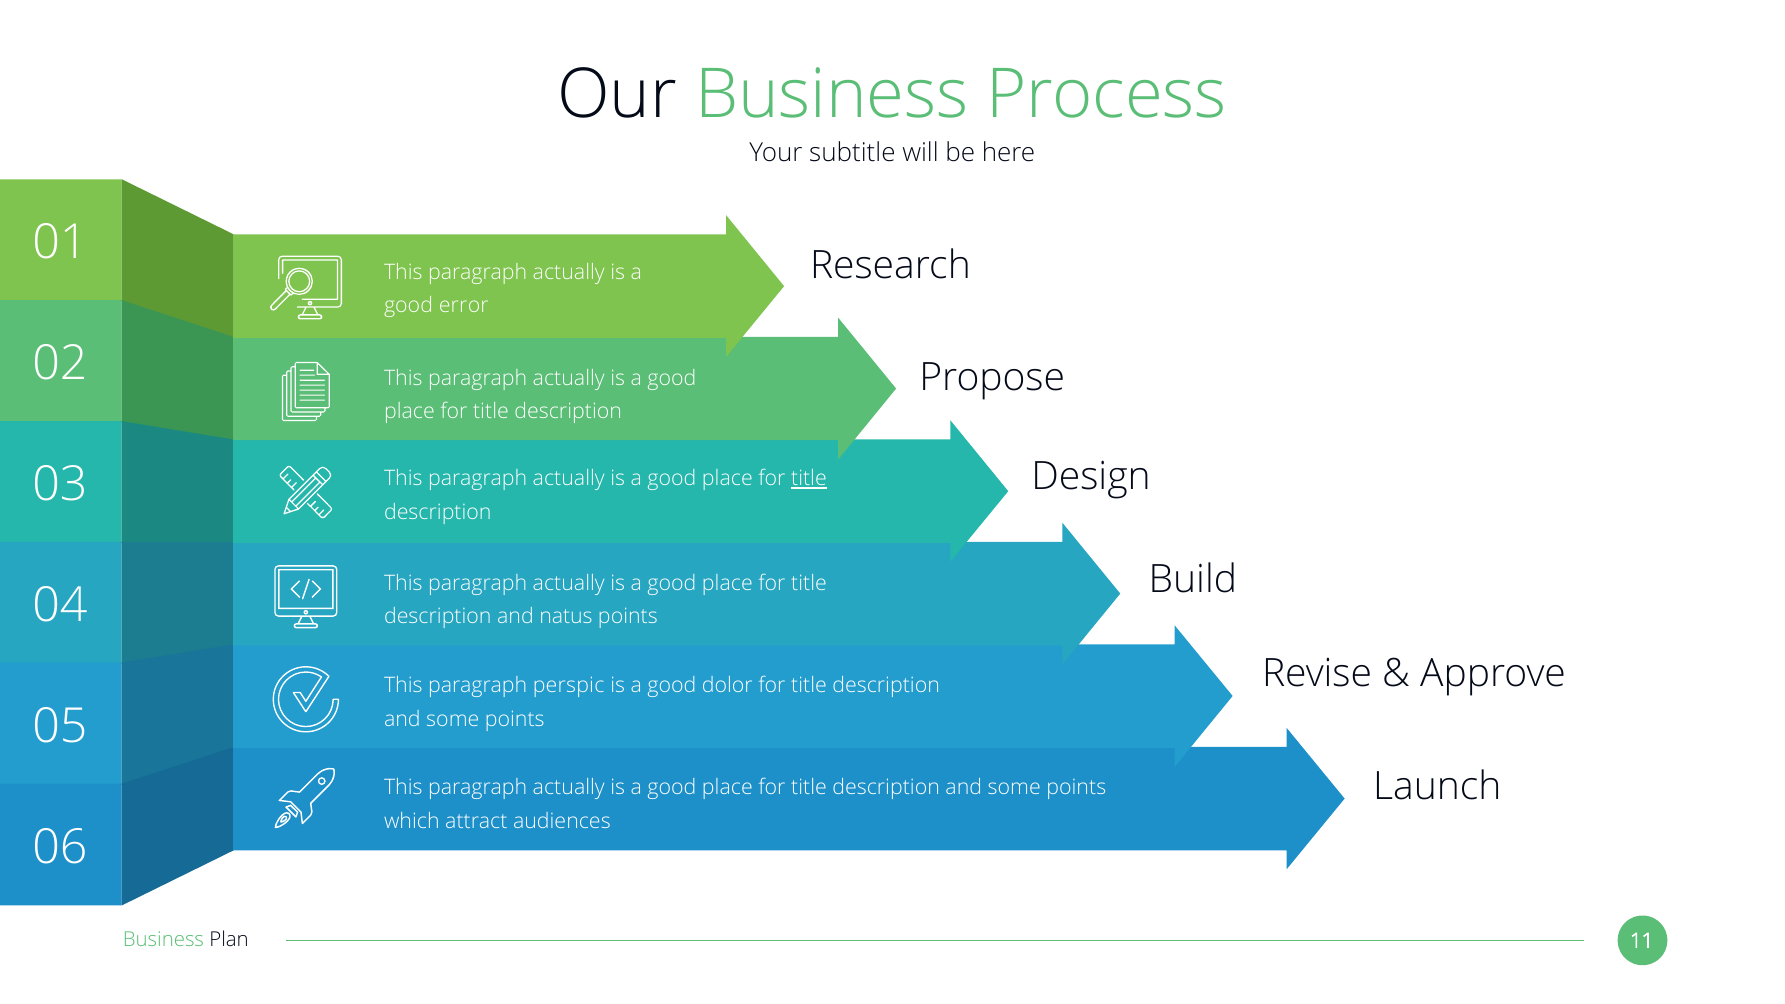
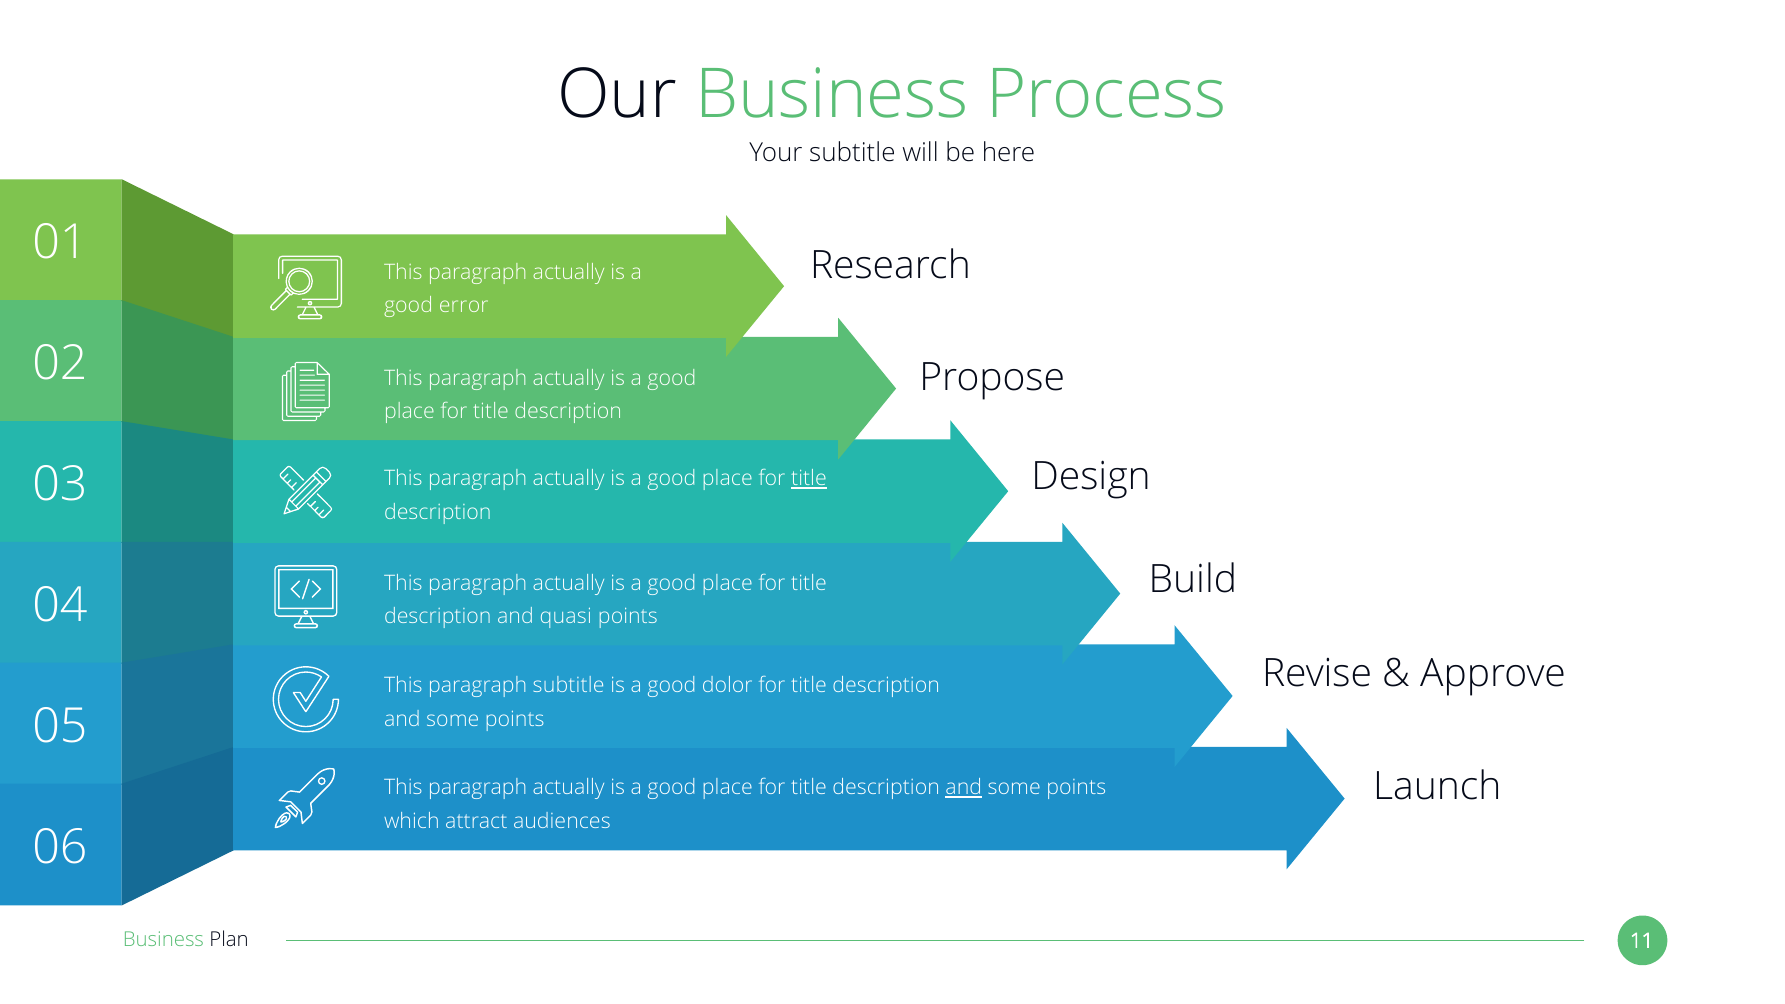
natus: natus -> quasi
paragraph perspic: perspic -> subtitle
and at (964, 788) underline: none -> present
